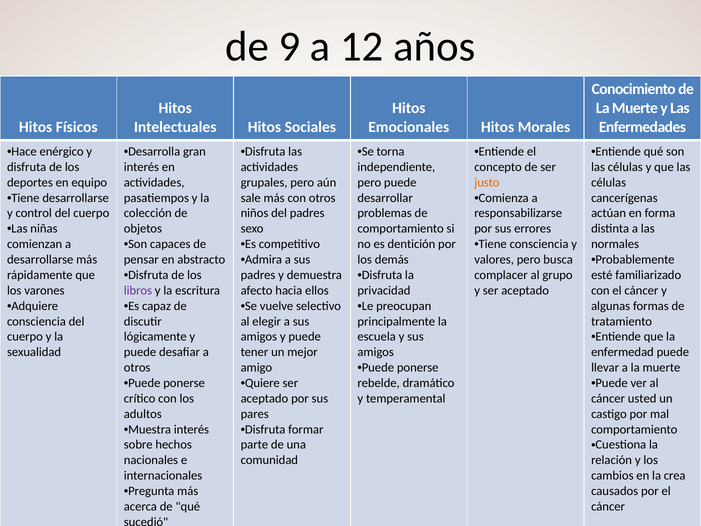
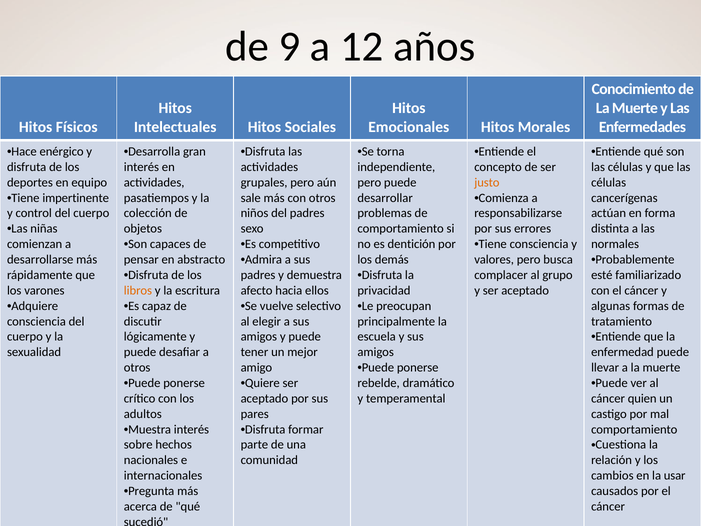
Tiene desarrollarse: desarrollarse -> impertinente
libros colour: purple -> orange
usted: usted -> quien
crea: crea -> usar
